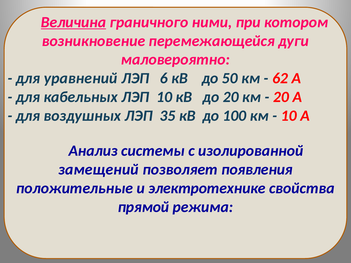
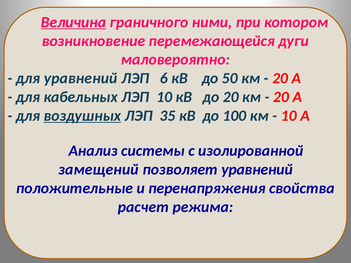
62 at (280, 78): 62 -> 20
воздушных underline: none -> present
позволяет появления: появления -> уравнений
электротехнике: электротехнике -> перенапряжения
прямой: прямой -> расчет
